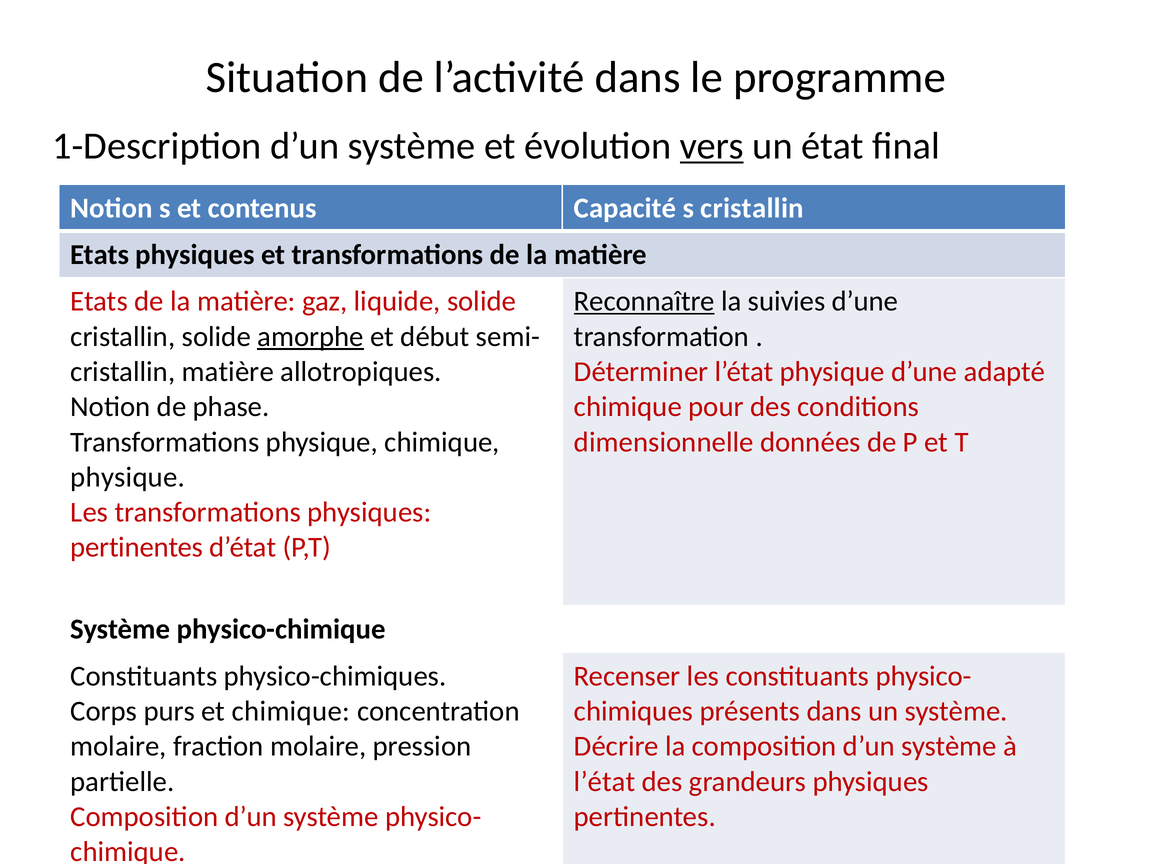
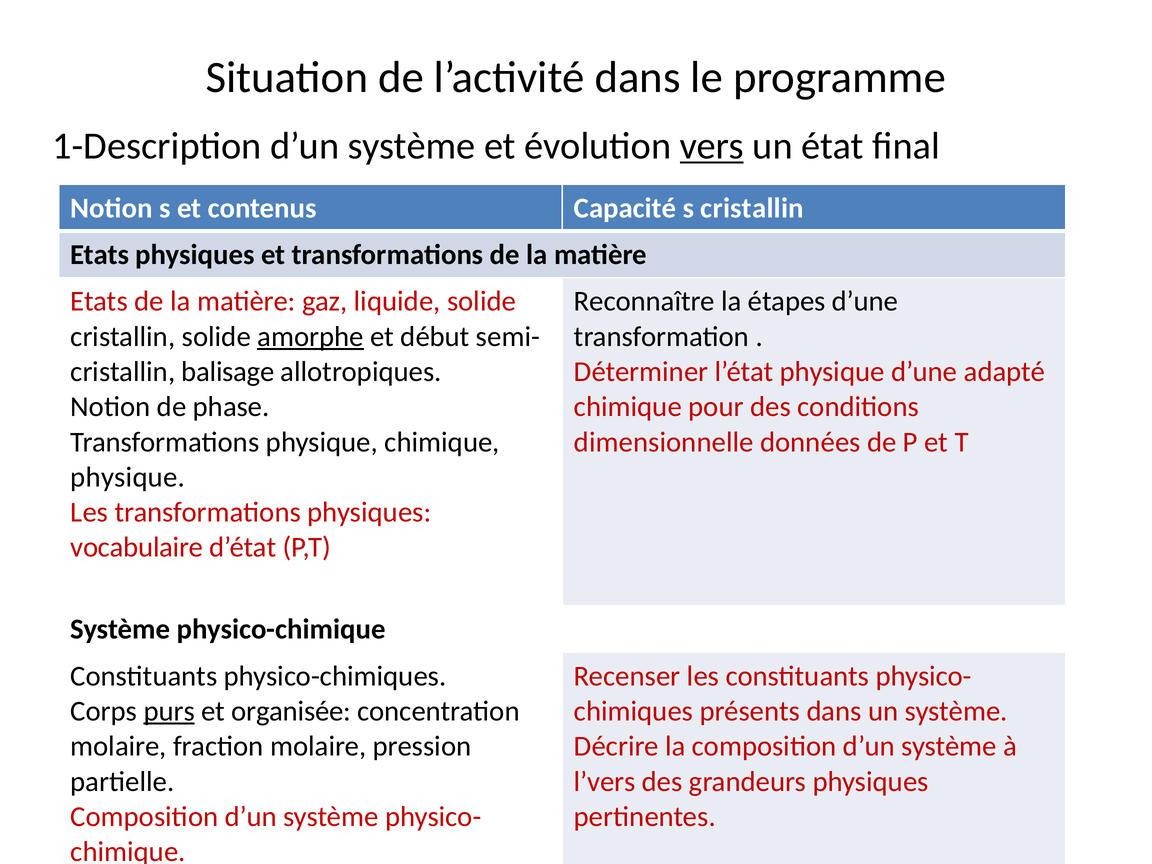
Reconnaître underline: present -> none
suivies: suivies -> étapes
cristallin matière: matière -> balisage
pertinentes at (137, 547): pertinentes -> vocabulaire
purs underline: none -> present
et chimique: chimique -> organisée
l’état at (605, 782): l’état -> l’vers
